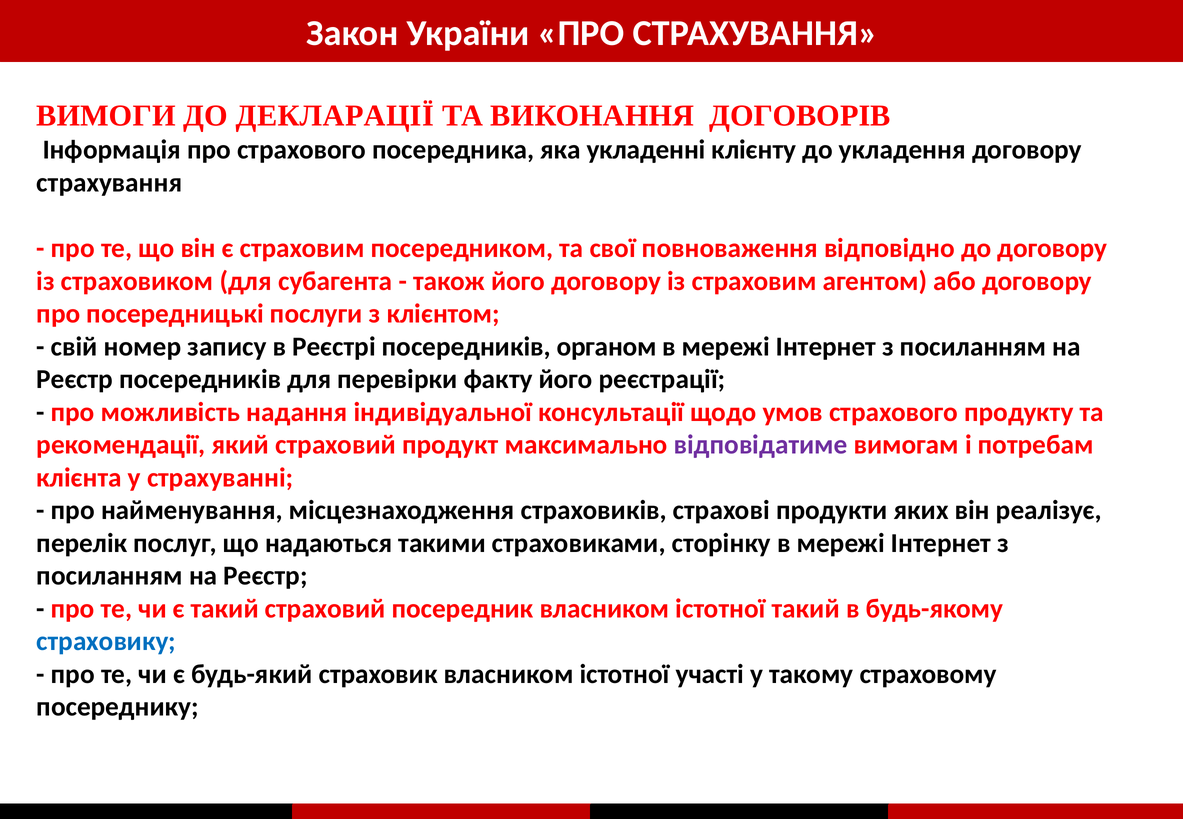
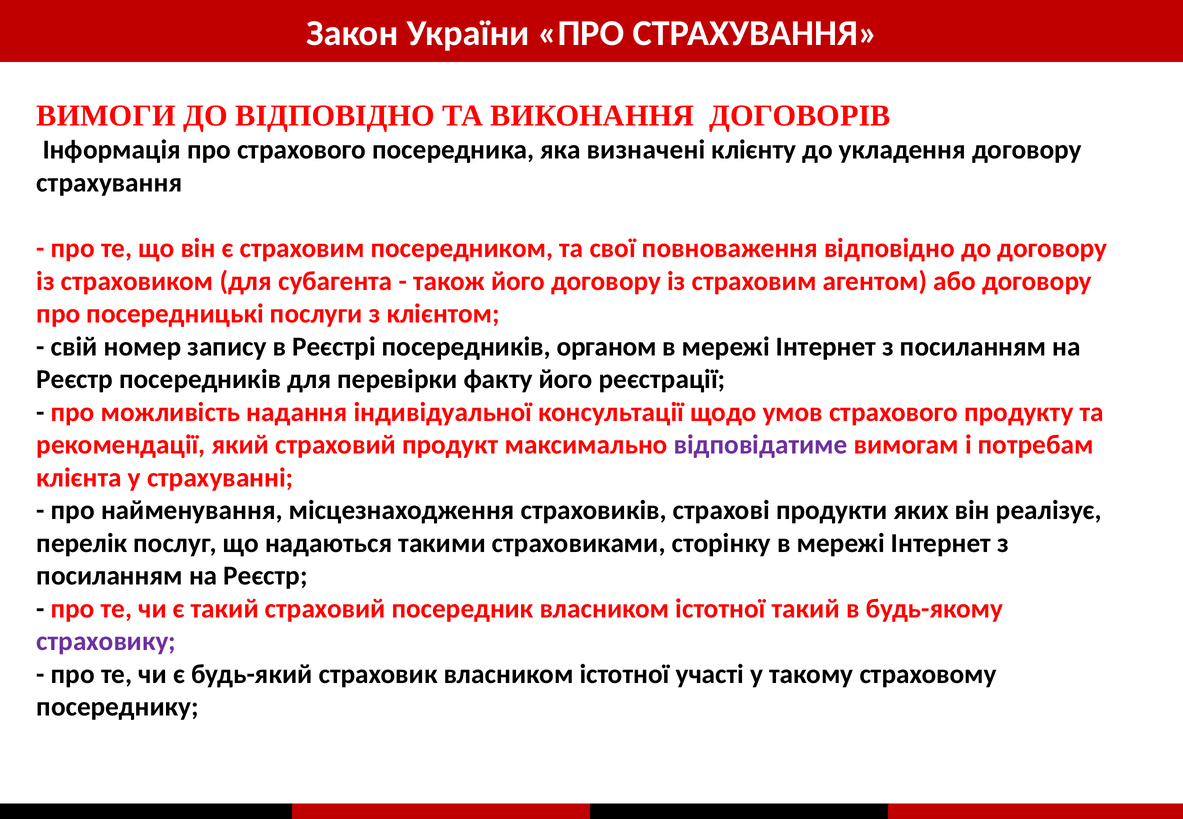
ДО ДЕКЛАРАЦІЇ: ДЕКЛАРАЦІЇ -> ВІДПОВІДНО
укладенні: укладенні -> визначені
страховику colour: blue -> purple
